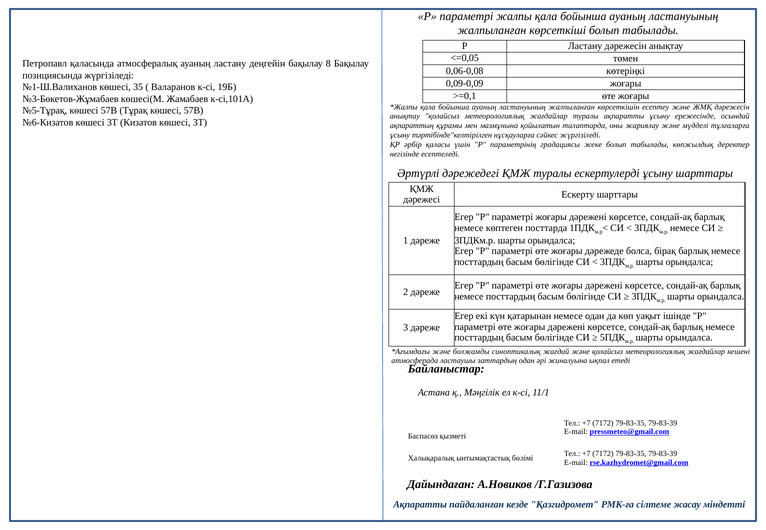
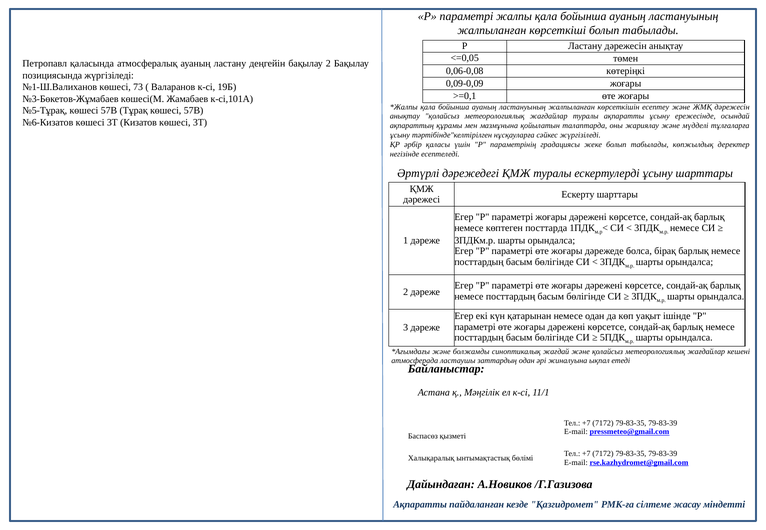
бақылау 8: 8 -> 2
35: 35 -> 73
